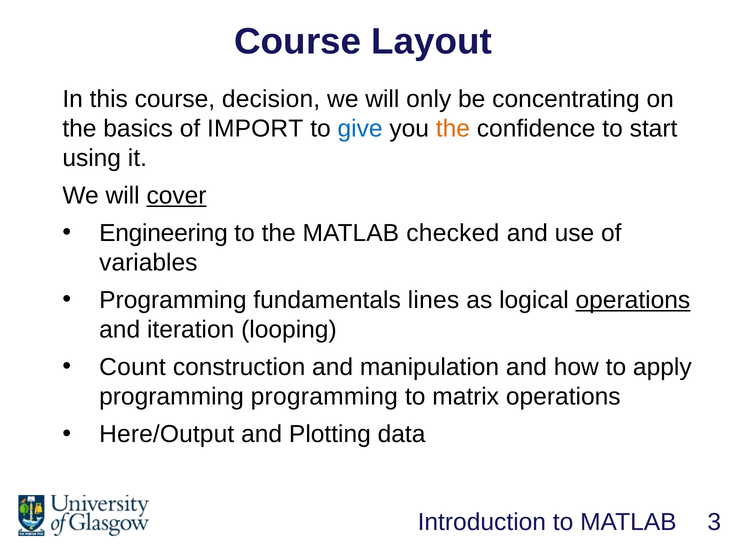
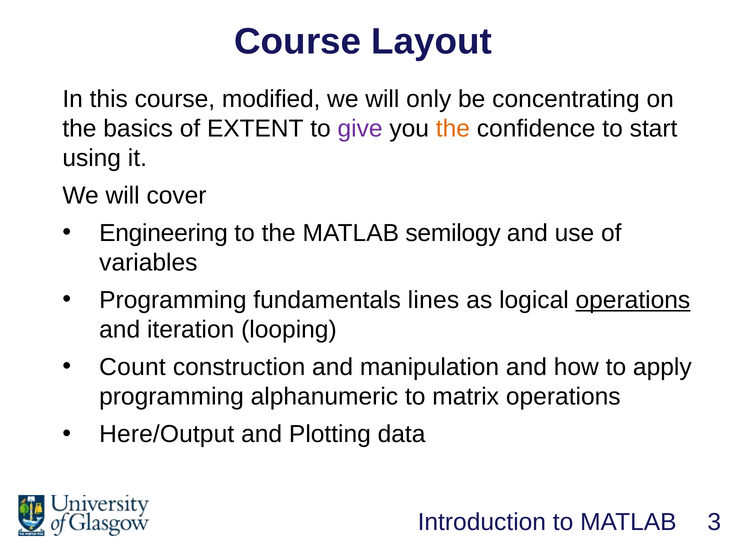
decision: decision -> modified
IMPORT: IMPORT -> EXTENT
give colour: blue -> purple
cover underline: present -> none
checked: checked -> semilogy
programming programming: programming -> alphanumeric
